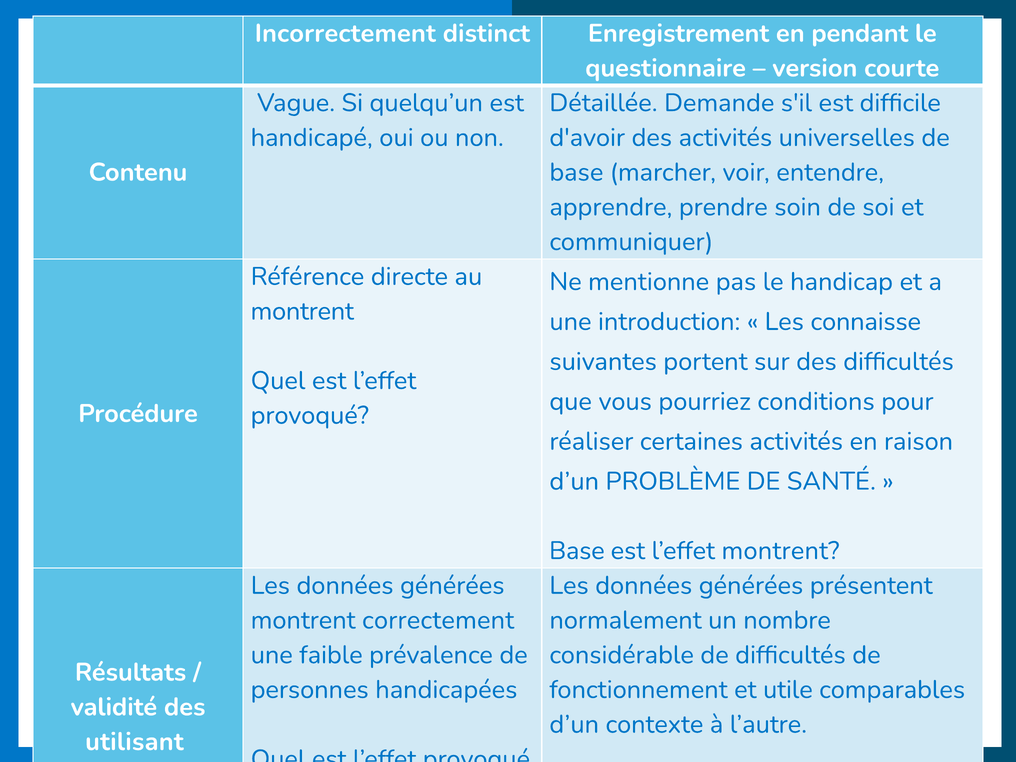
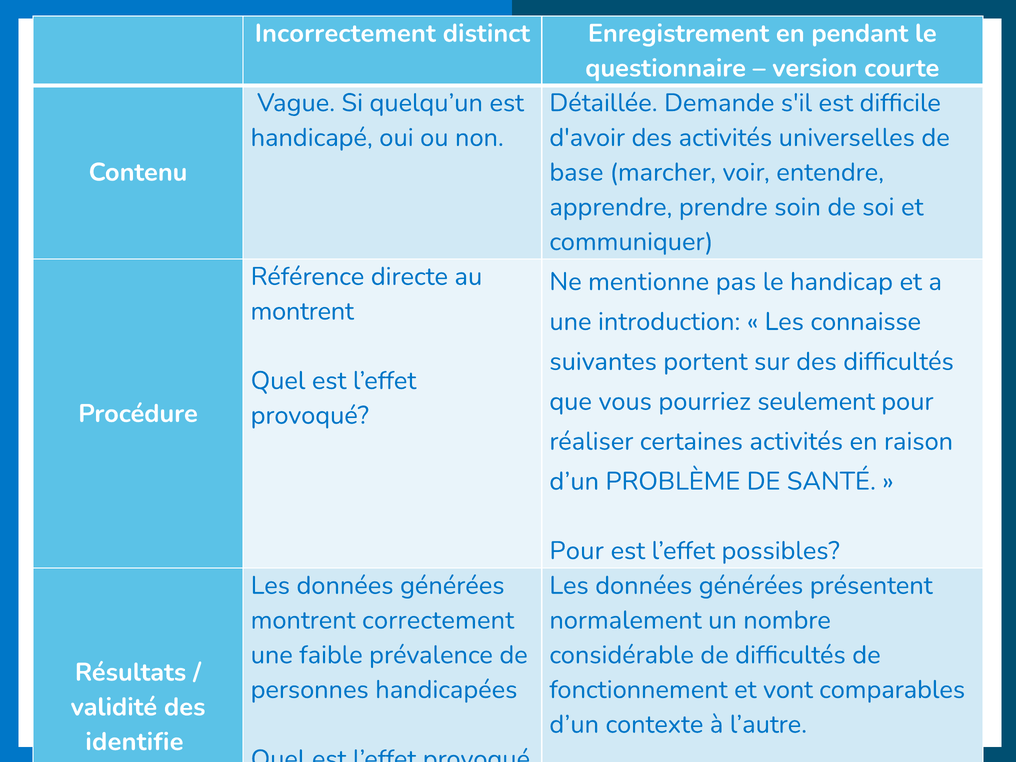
conditions: conditions -> seulement
Base at (577, 551): Base -> Pour
l’effet montrent: montrent -> possibles
utile: utile -> vont
utilisant: utilisant -> identifie
